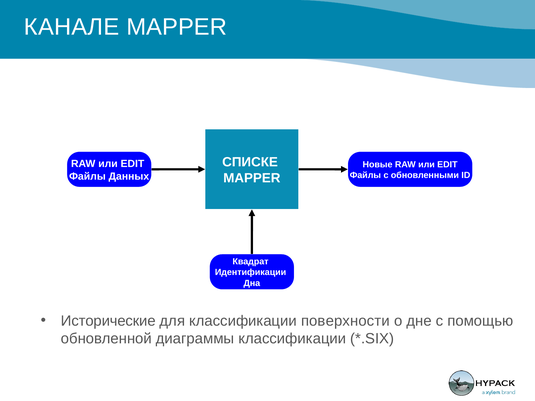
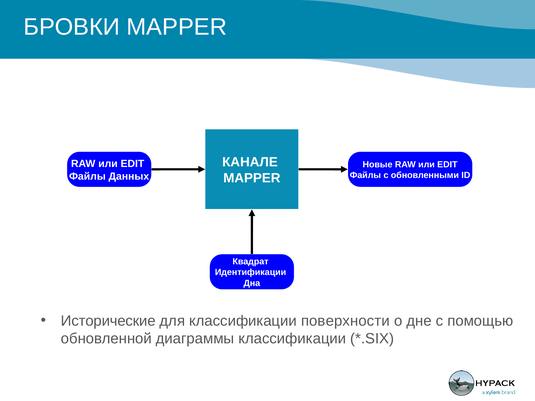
КАНАЛЕ: КАНАЛЕ -> БРОВКИ
СПИСКЕ: СПИСКЕ -> КАНАЛЕ
